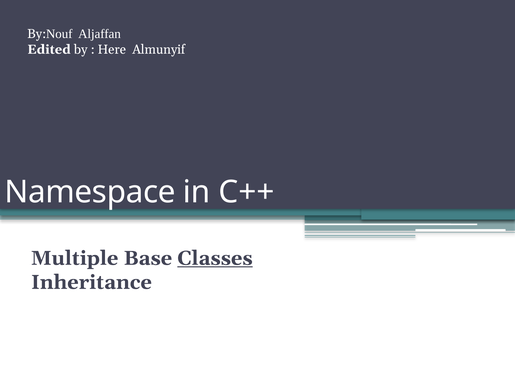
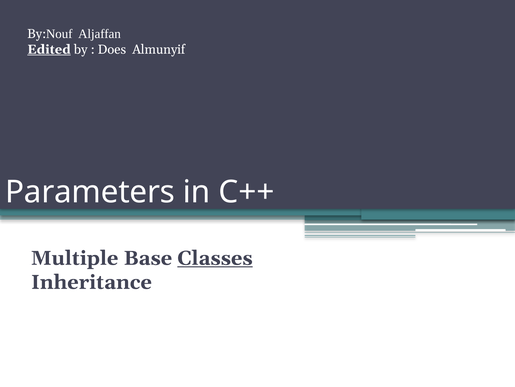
Edited underline: none -> present
Here: Here -> Does
Namespace: Namespace -> Parameters
